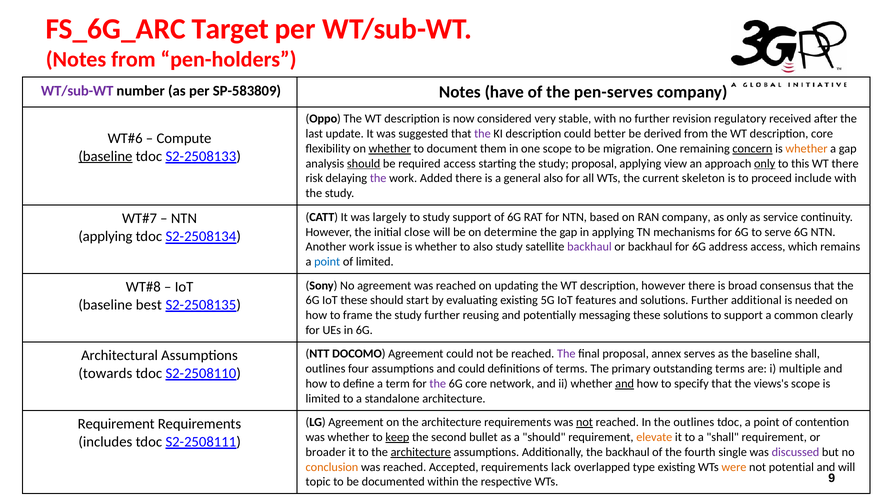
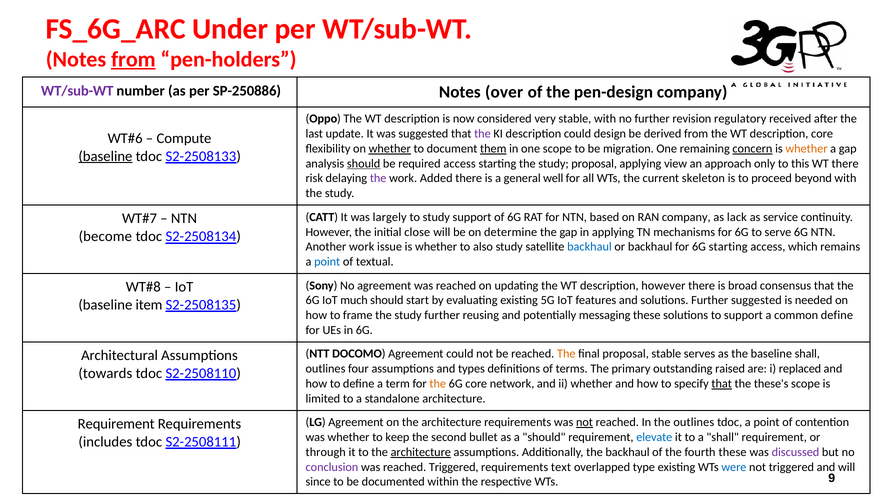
Target: Target -> Under
from at (133, 59) underline: none -> present
SP-583809: SP-583809 -> SP-250886
have: have -> over
pen-serves: pen-serves -> pen-design
better: better -> design
them underline: none -> present
only at (765, 163) underline: present -> none
general also: also -> well
include: include -> beyond
as only: only -> lack
applying at (105, 236): applying -> become
backhaul at (589, 247) colour: purple -> blue
6G address: address -> starting
of limited: limited -> textual
IoT these: these -> much
Further additional: additional -> suggested
best: best -> item
common clearly: clearly -> define
The at (566, 354) colour: purple -> orange
proposal annex: annex -> stable
and could: could -> types
outstanding terms: terms -> raised
multiple: multiple -> replaced
the at (438, 383) colour: purple -> orange
and at (625, 383) underline: present -> none
that at (722, 383) underline: none -> present
views's: views's -> these's
keep underline: present -> none
elevate colour: orange -> blue
broader: broader -> through
fourth single: single -> these
conclusion colour: orange -> purple
reached Accepted: Accepted -> Triggered
lack: lack -> text
were colour: orange -> blue
not potential: potential -> triggered
topic: topic -> since
